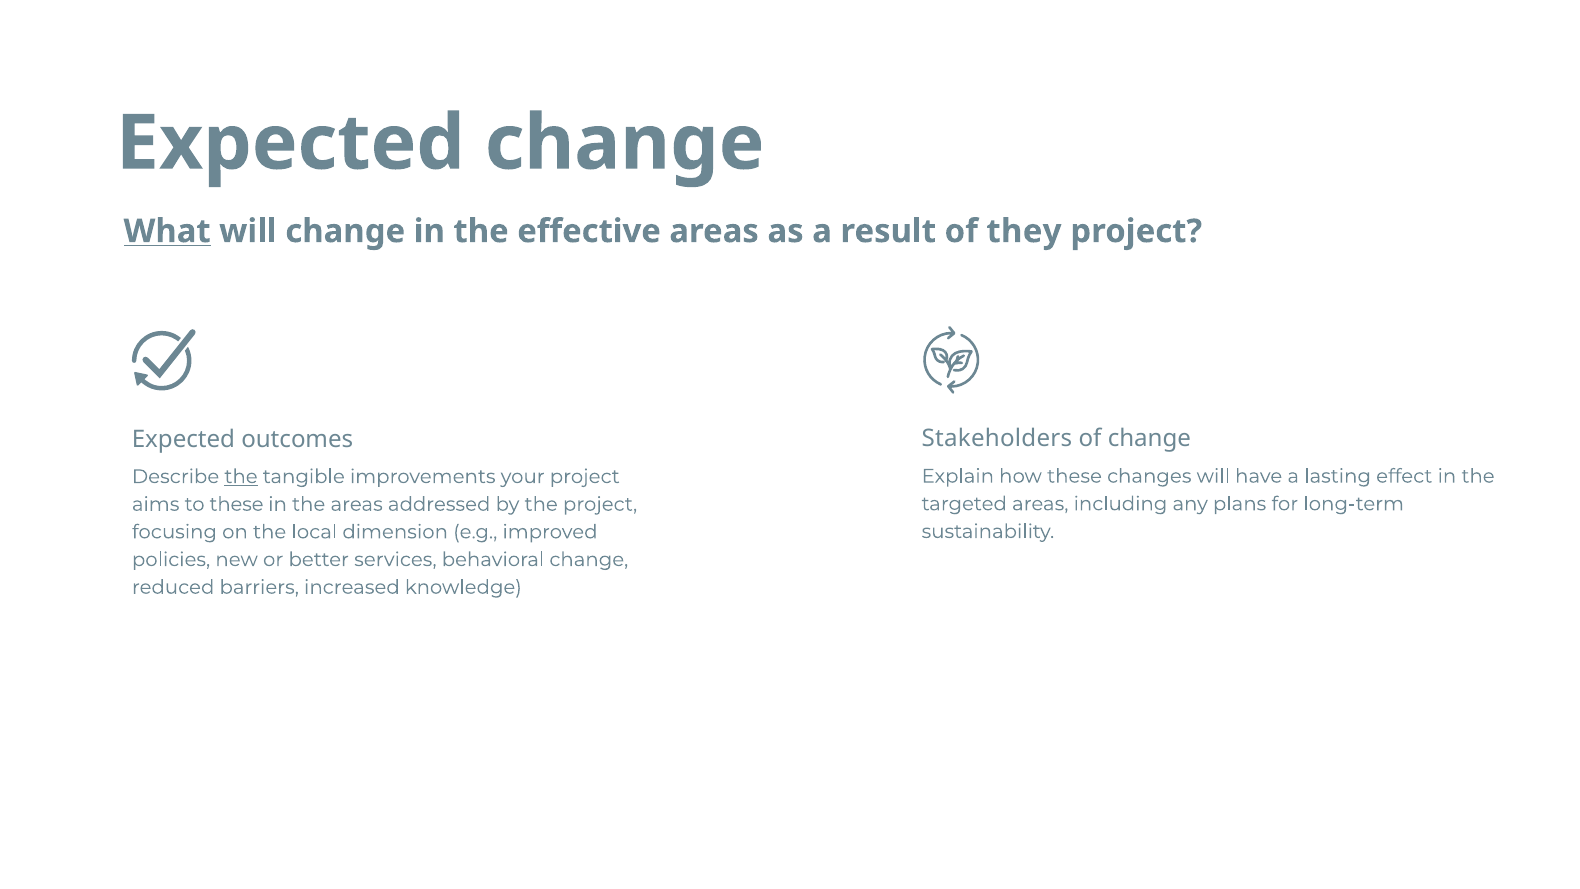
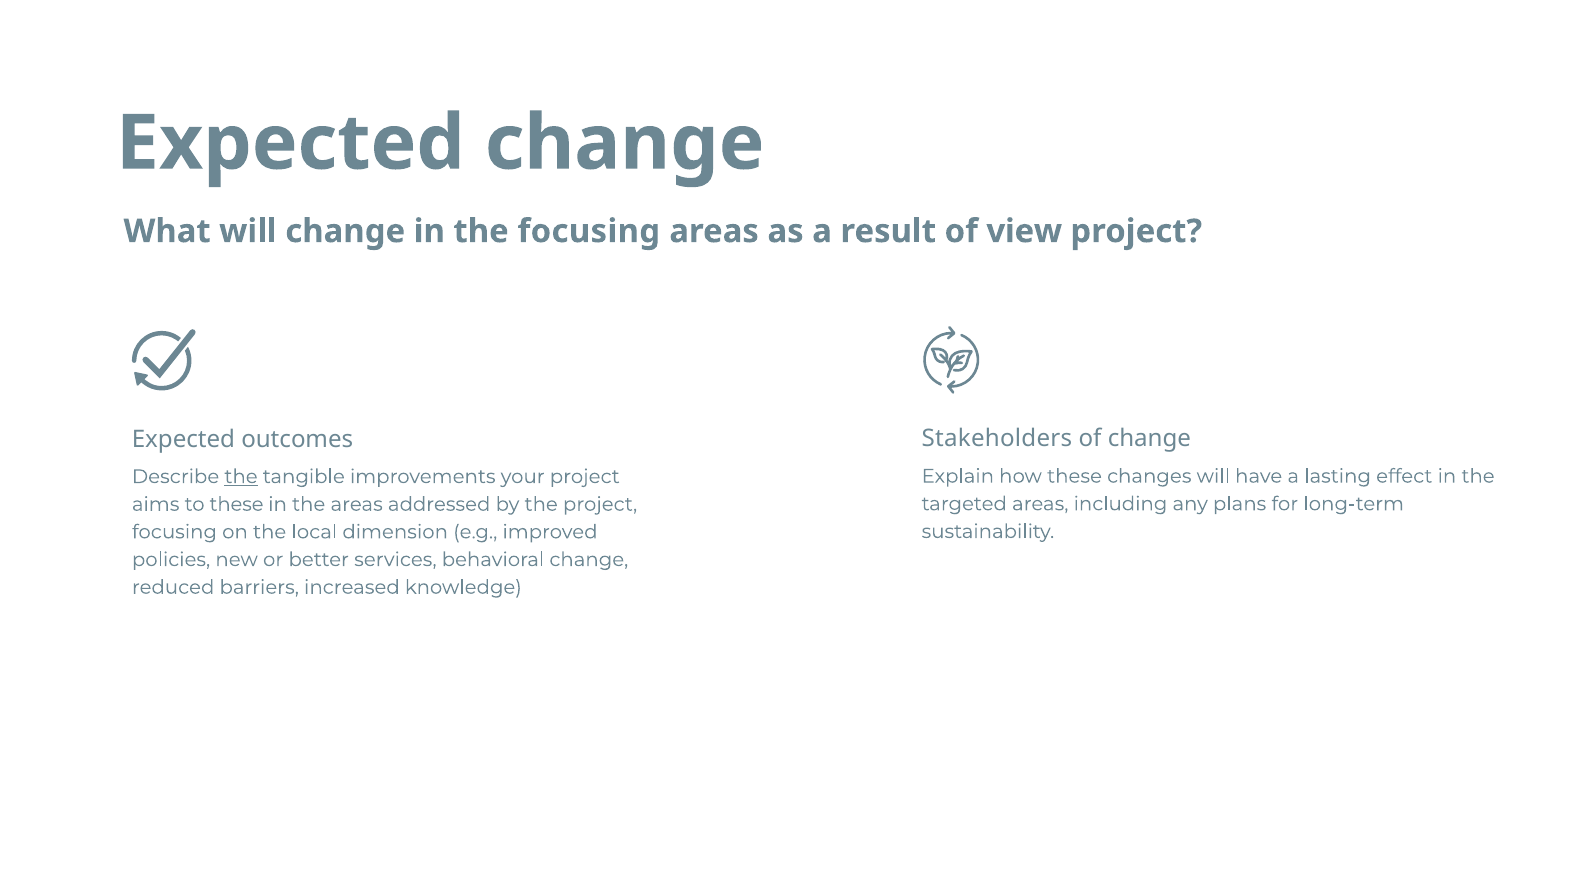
What underline: present -> none
the effective: effective -> focusing
they: they -> view
